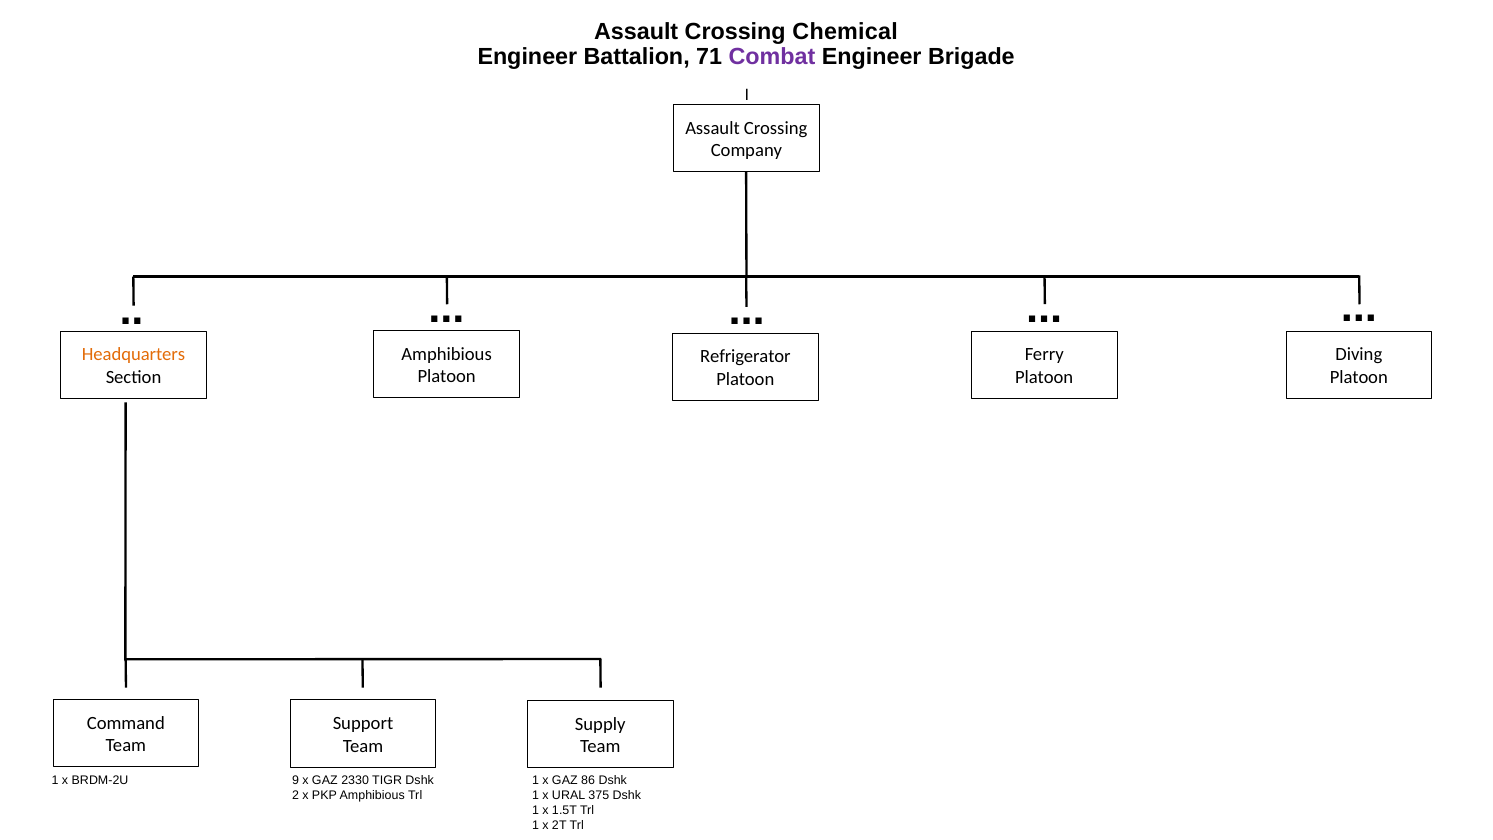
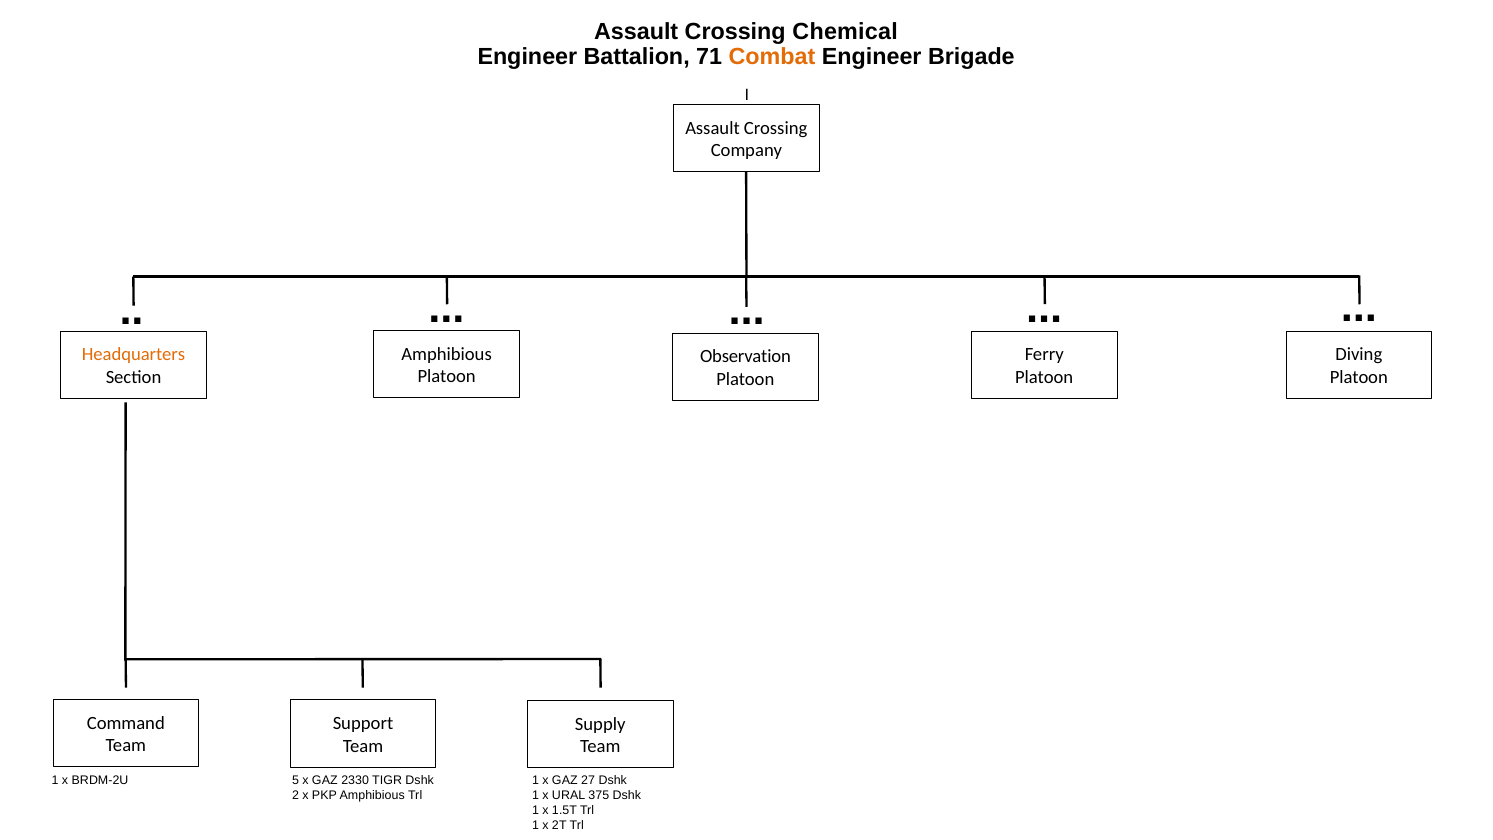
Combat colour: purple -> orange
Refrigerator: Refrigerator -> Observation
9: 9 -> 5
86: 86 -> 27
